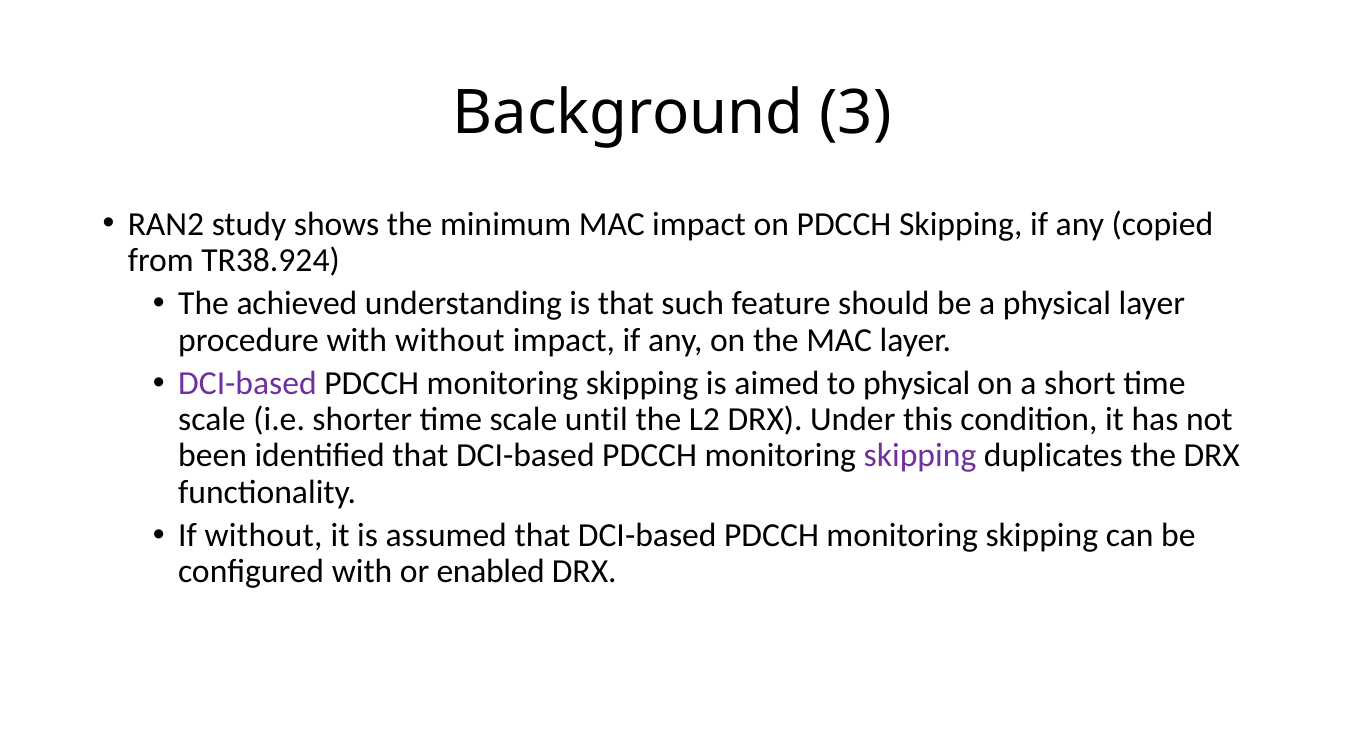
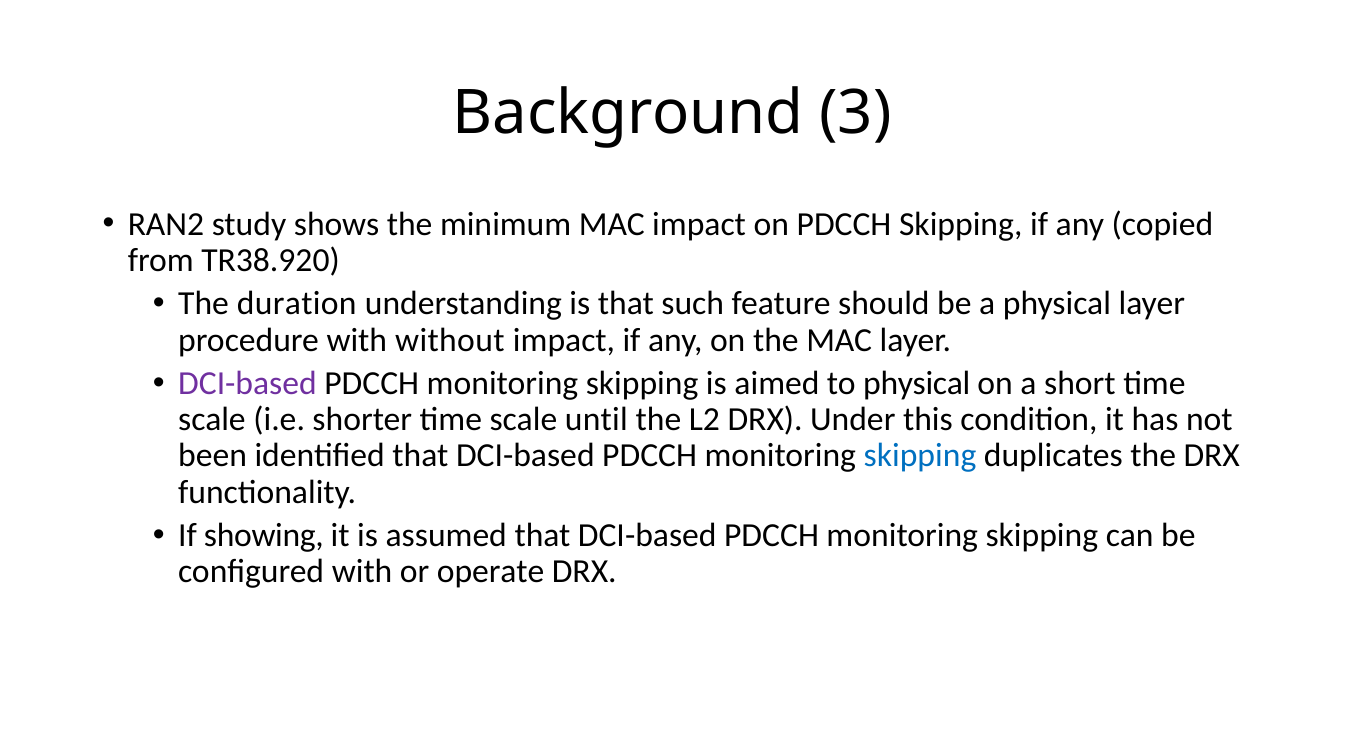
TR38.924: TR38.924 -> TR38.920
achieved: achieved -> duration
skipping at (920, 456) colour: purple -> blue
If without: without -> showing
enabled: enabled -> operate
